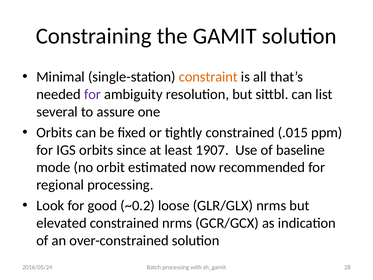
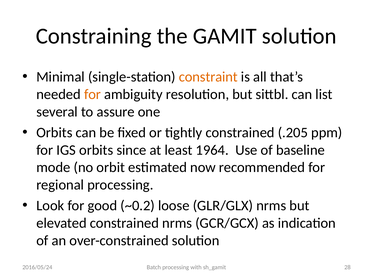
for at (92, 94) colour: purple -> orange
.015: .015 -> .205
1907: 1907 -> 1964
